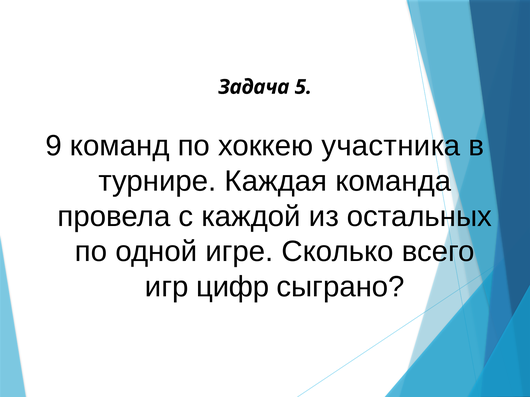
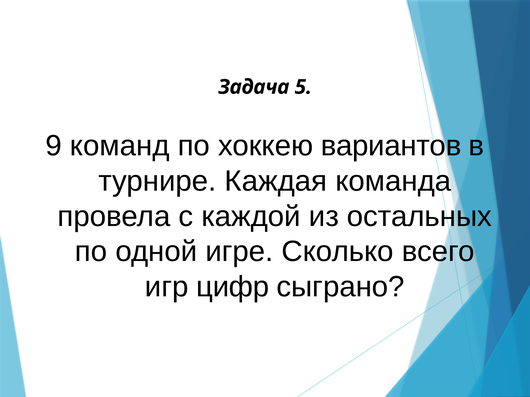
участника: участника -> вариантов
